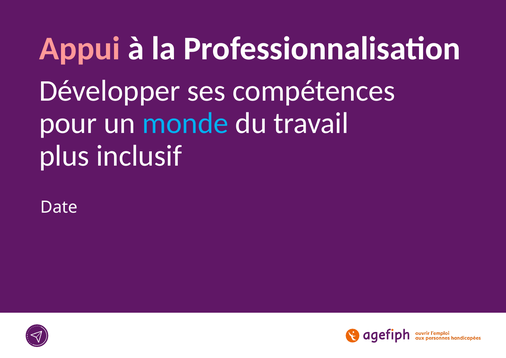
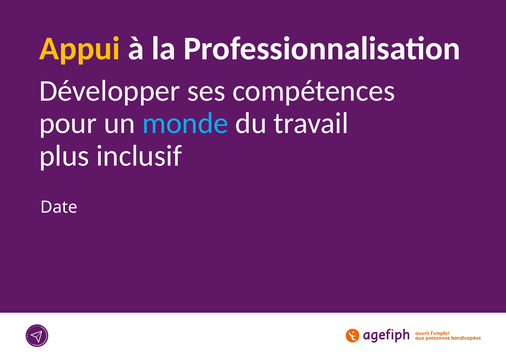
Appui colour: pink -> yellow
